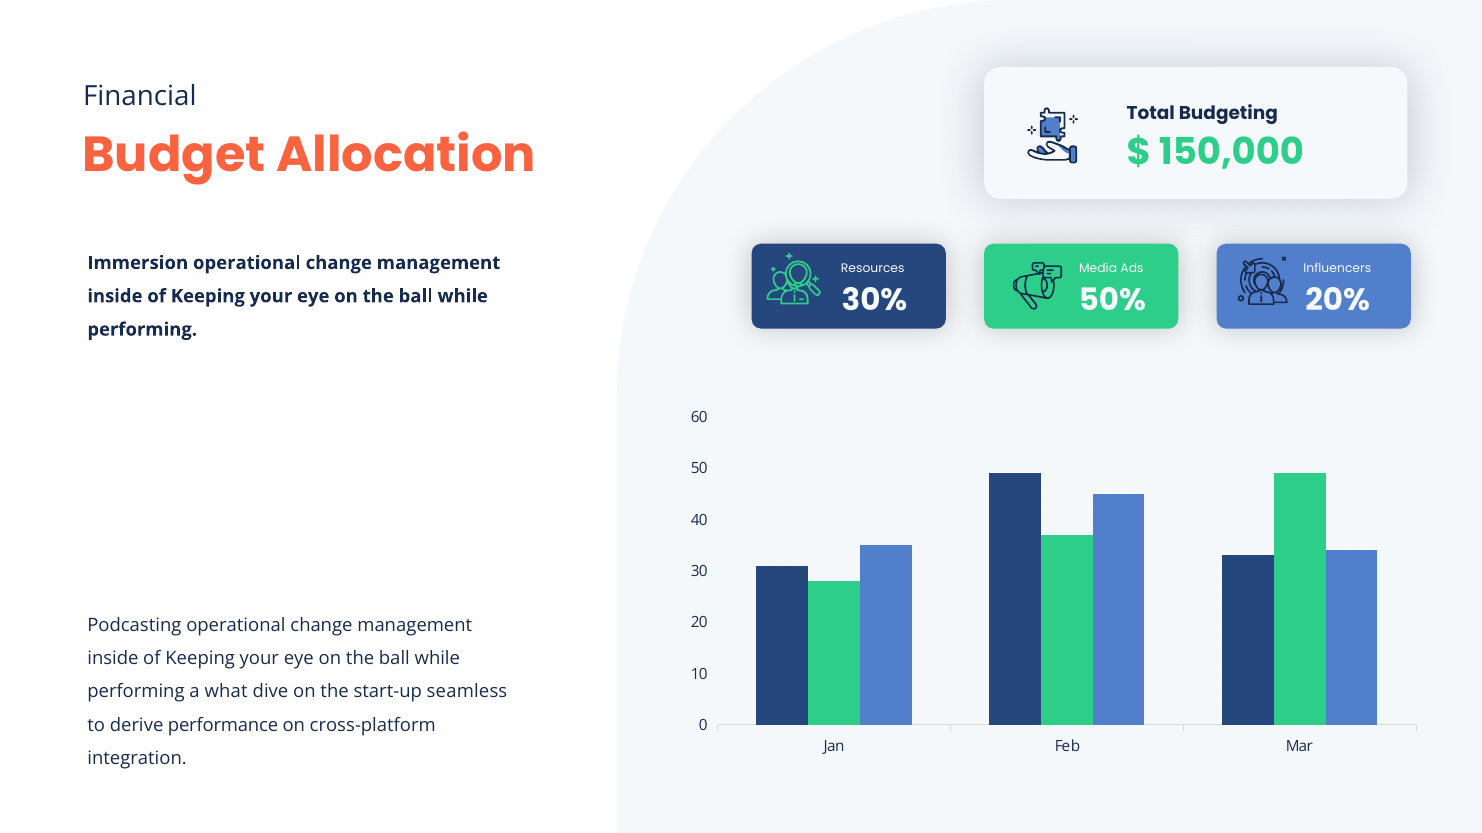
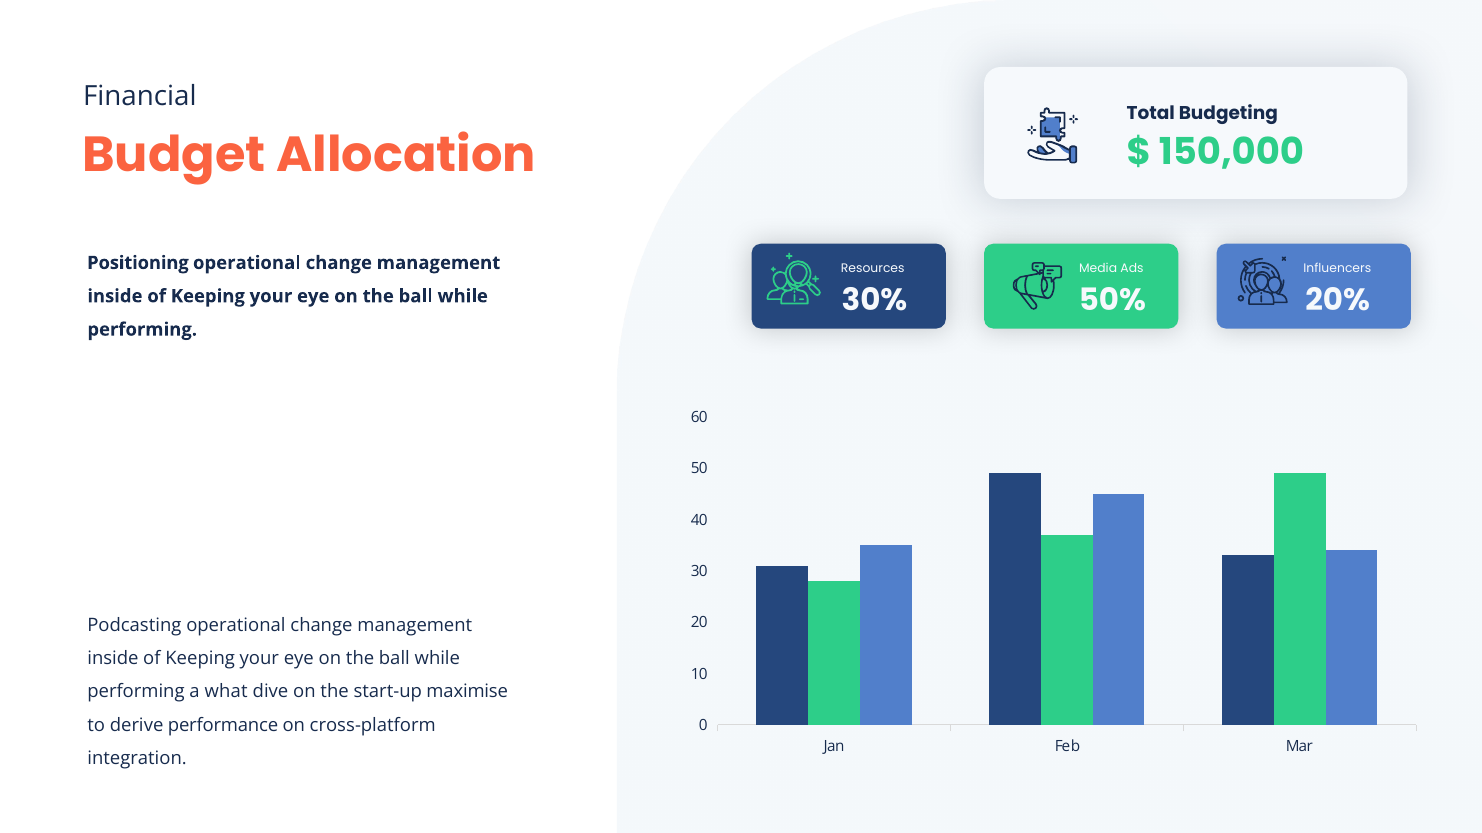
Immersion: Immersion -> Positioning
seamless: seamless -> maximise
